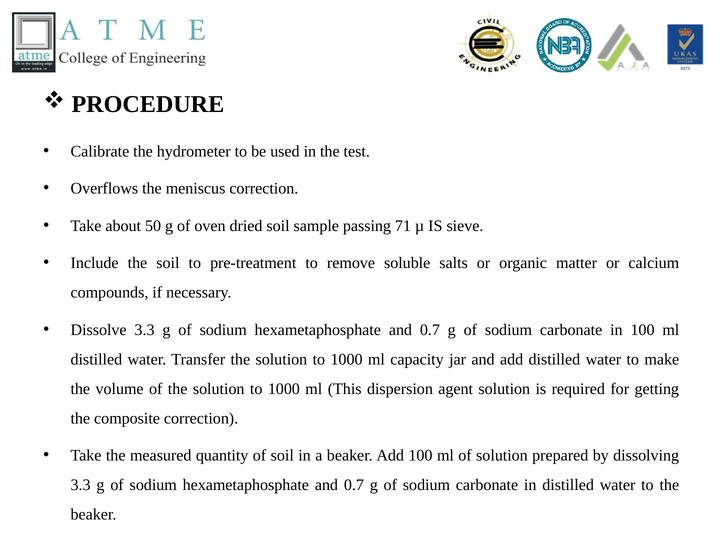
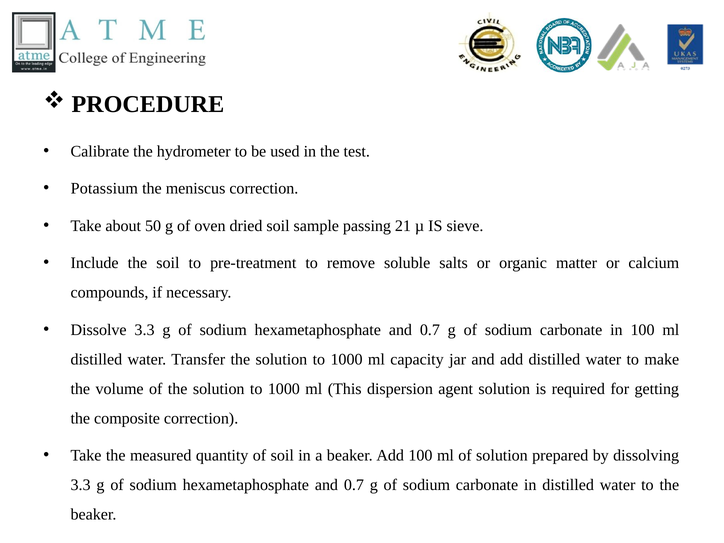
Overflows: Overflows -> Potassium
71: 71 -> 21
